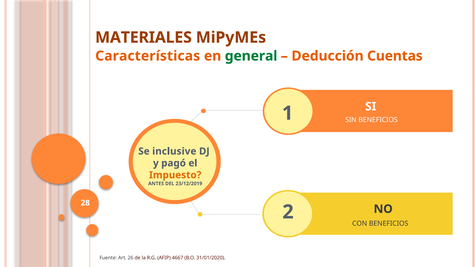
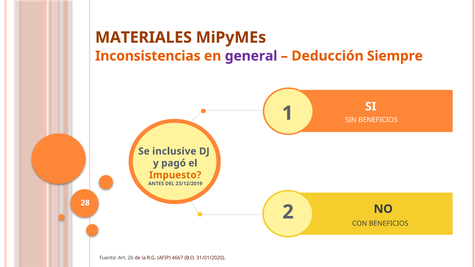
Características: Características -> Inconsistencias
general colour: green -> purple
Cuentas: Cuentas -> Siempre
